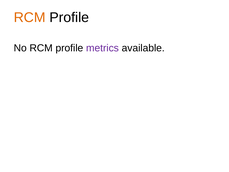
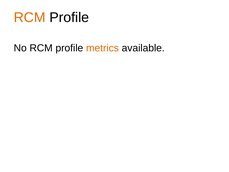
metrics colour: purple -> orange
